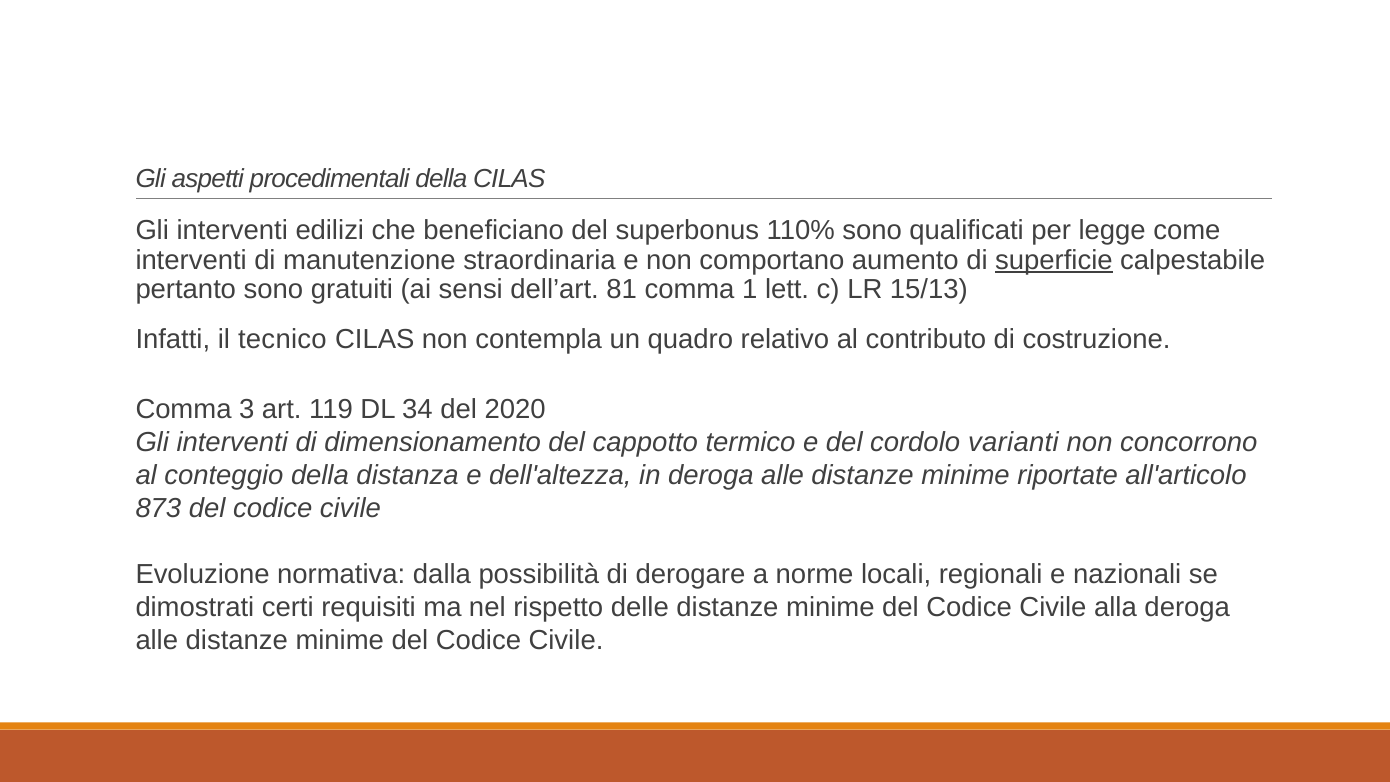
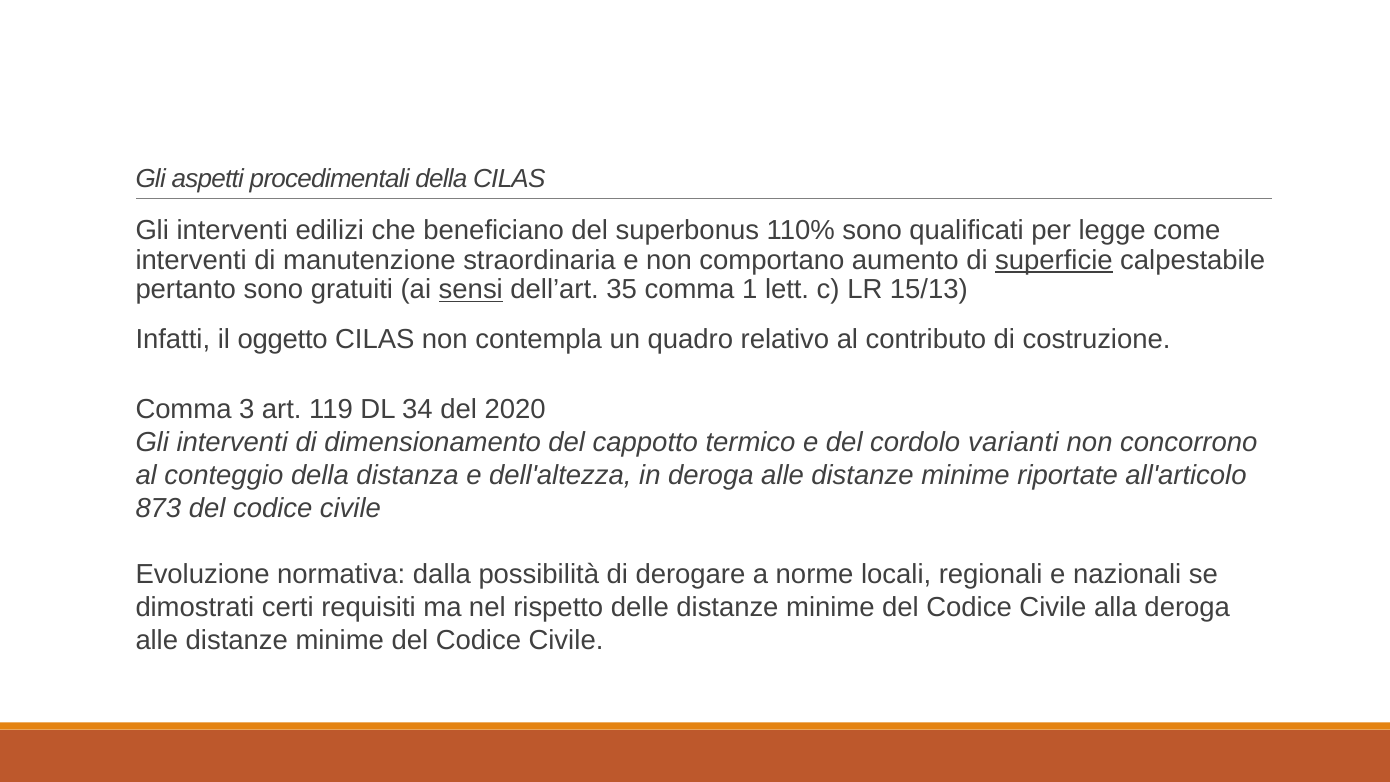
sensi underline: none -> present
81: 81 -> 35
tecnico: tecnico -> oggetto
